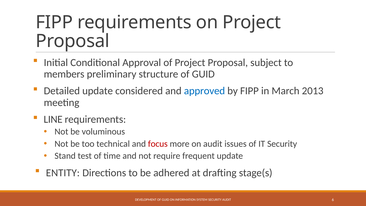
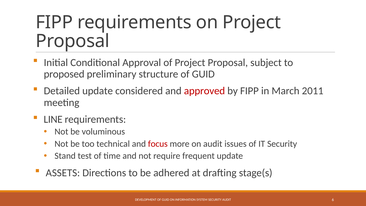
members: members -> proposed
approved colour: blue -> red
2013: 2013 -> 2011
ENTITY: ENTITY -> ASSETS
